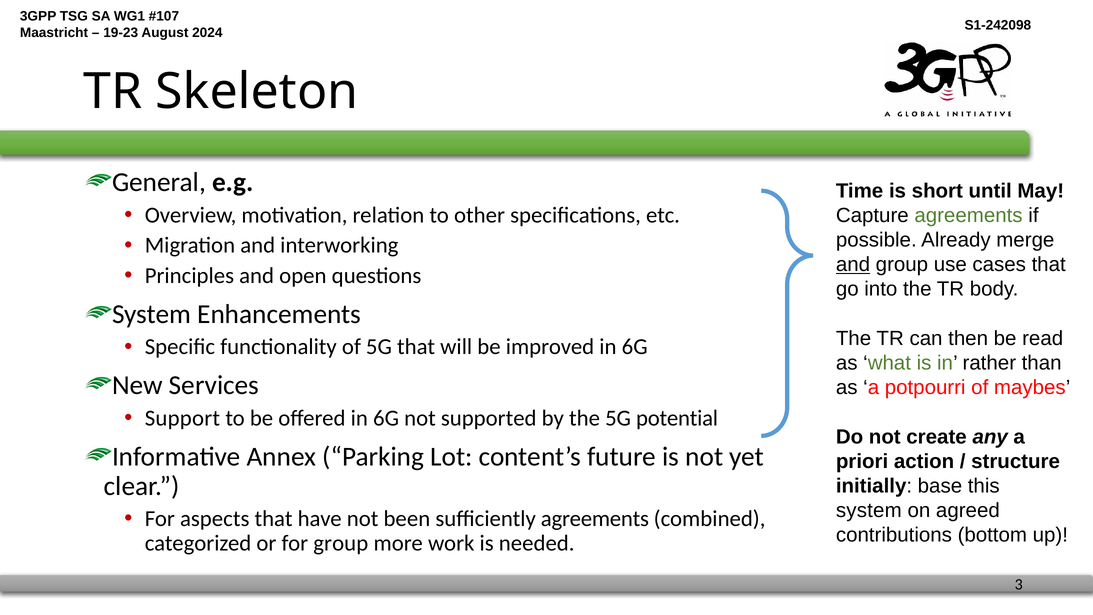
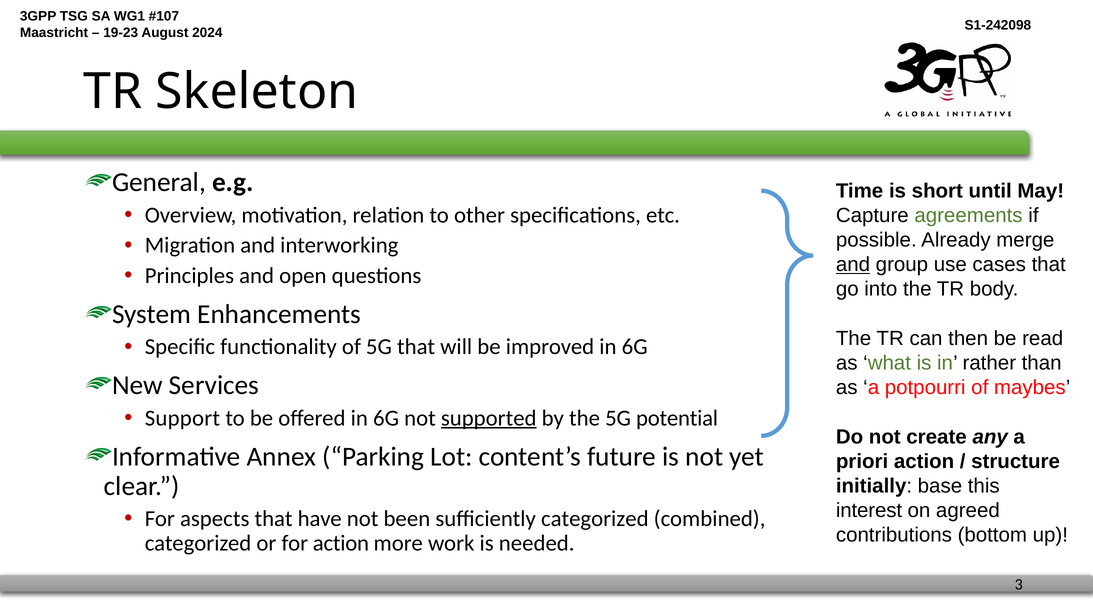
supported underline: none -> present
system at (869, 510): system -> interest
sufficiently agreements: agreements -> categorized
for group: group -> action
